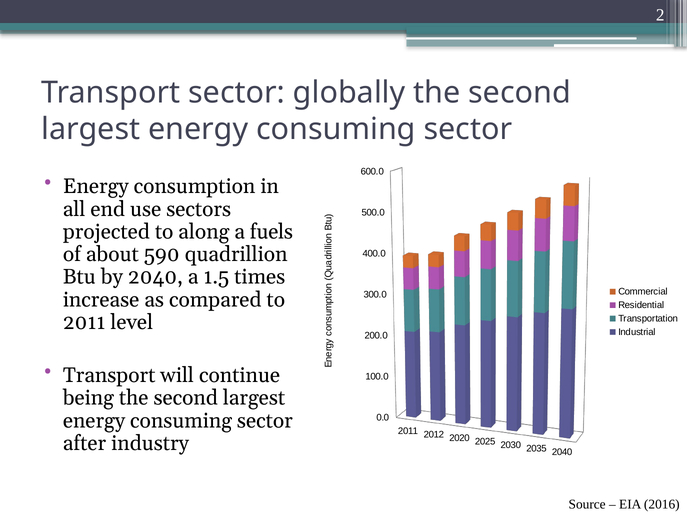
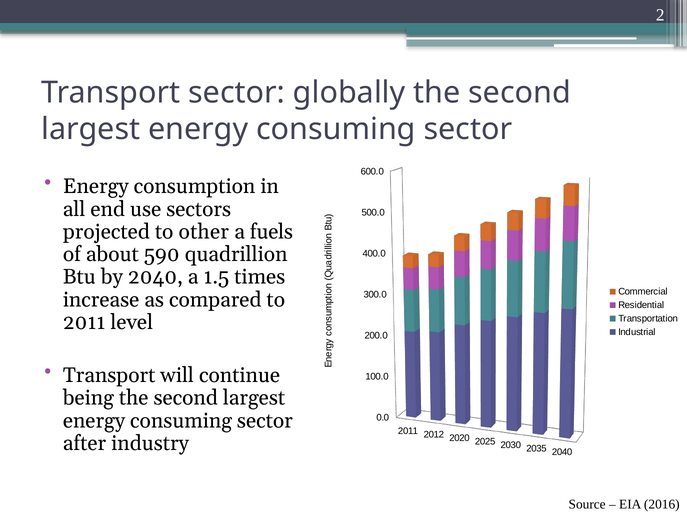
along: along -> other
